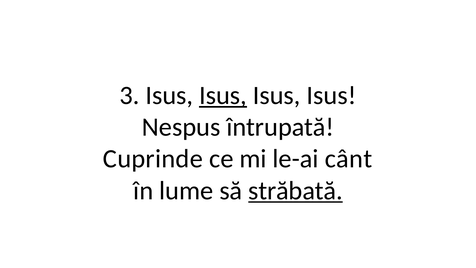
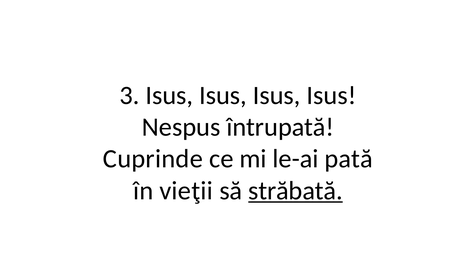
Isus at (223, 95) underline: present -> none
cânt: cânt -> pată
lume: lume -> vieţii
